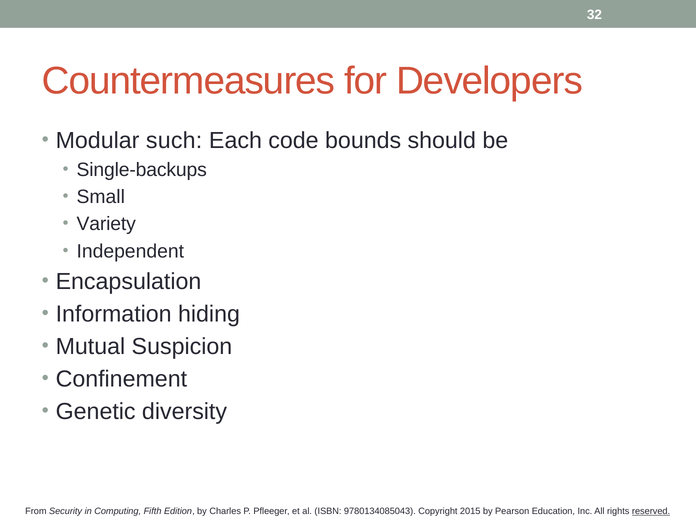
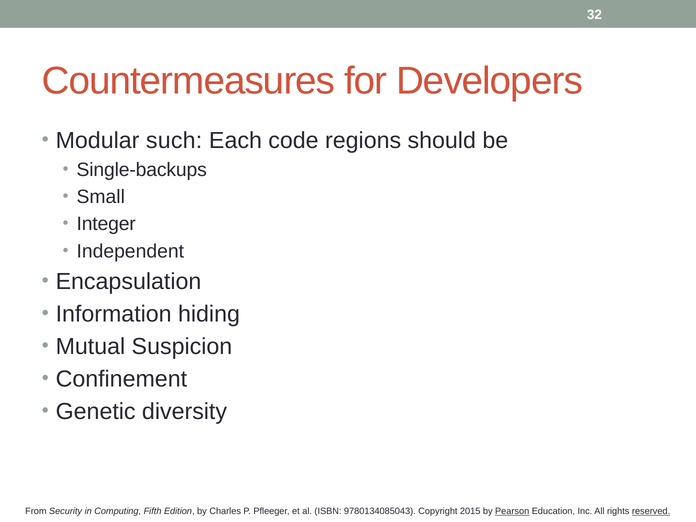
bounds: bounds -> regions
Variety: Variety -> Integer
Pearson underline: none -> present
